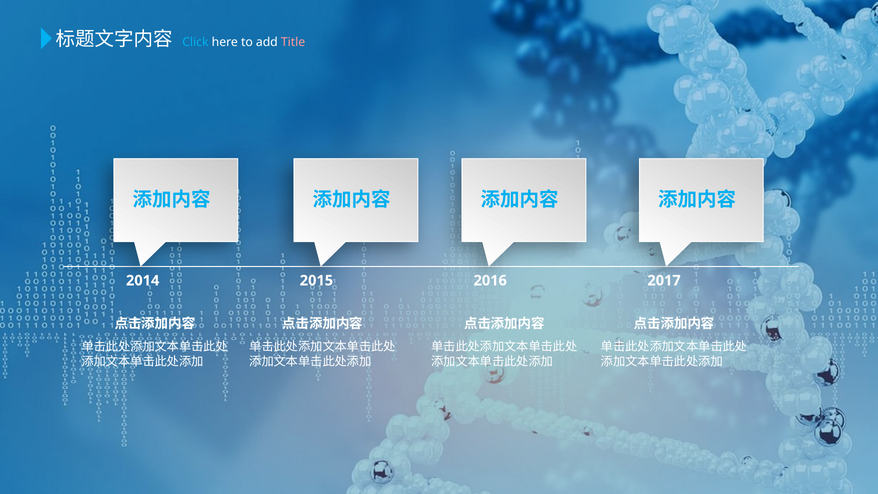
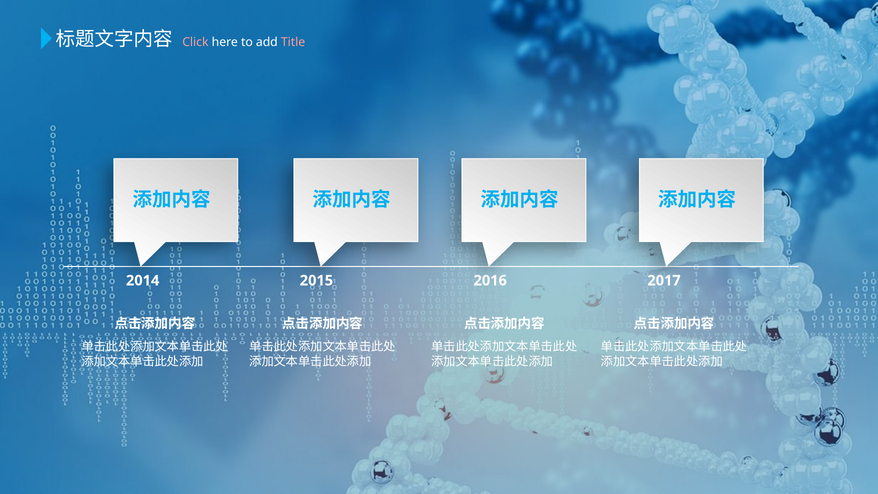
Click colour: light blue -> pink
